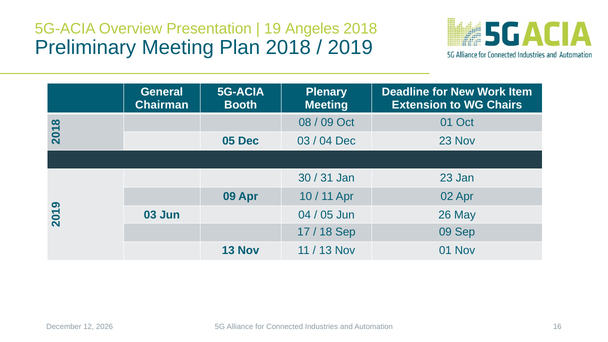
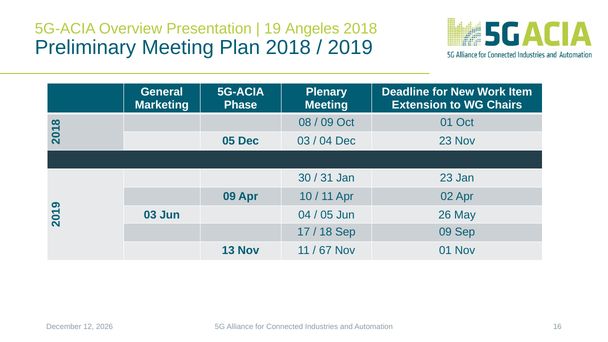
Chairman: Chairman -> Marketing
Booth: Booth -> Phase
13 at (325, 251): 13 -> 67
